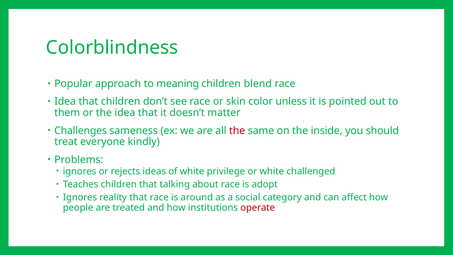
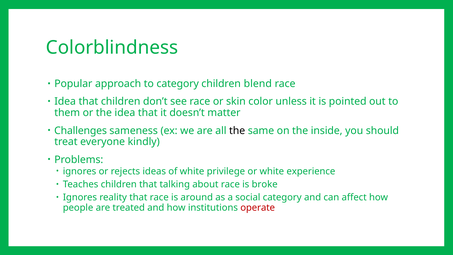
to meaning: meaning -> category
the at (237, 130) colour: red -> black
challenged: challenged -> experience
adopt: adopt -> broke
